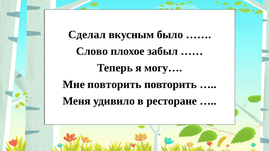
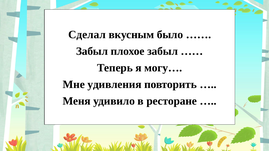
Слово at (92, 51): Слово -> Забыл
Мне повторить: повторить -> удивления
